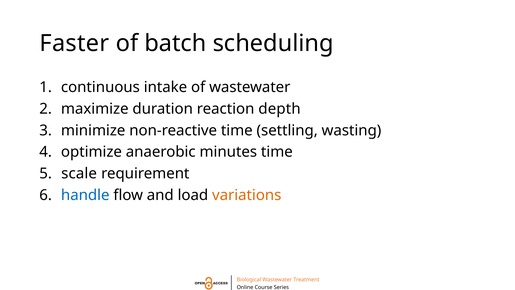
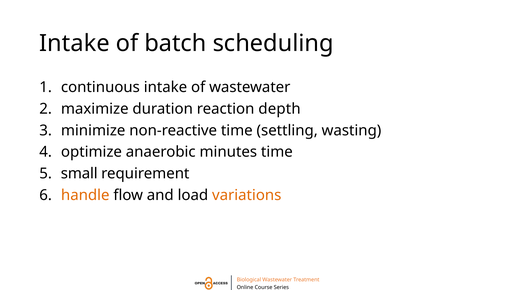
Faster at (74, 43): Faster -> Intake
scale: scale -> small
handle colour: blue -> orange
